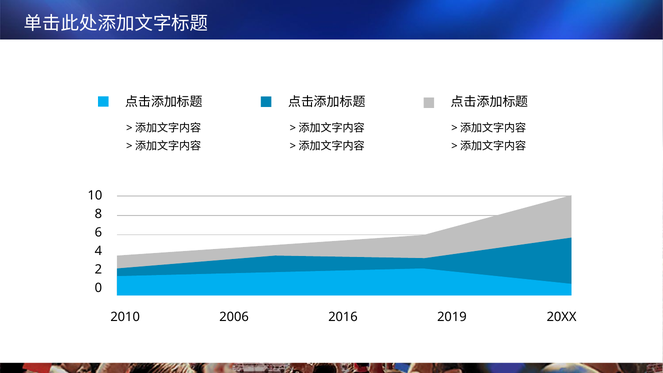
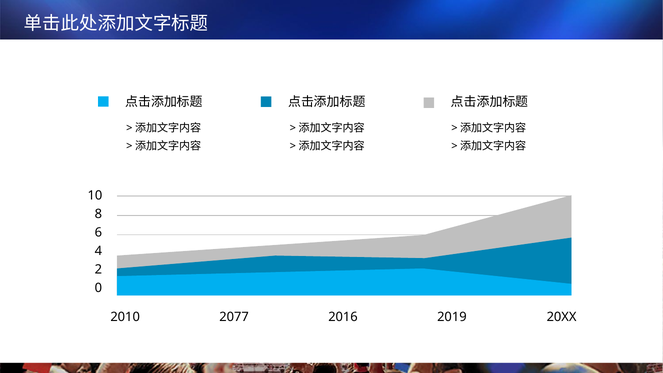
2006: 2006 -> 2077
